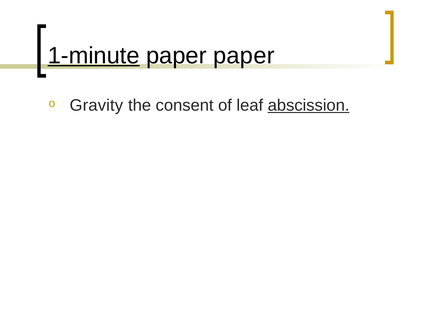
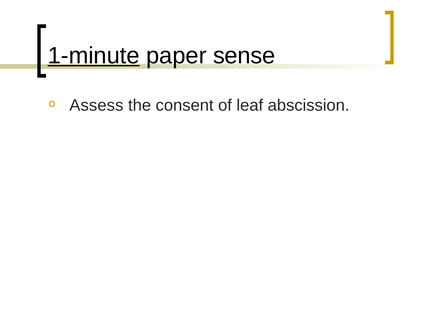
paper paper: paper -> sense
Gravity: Gravity -> Assess
abscission underline: present -> none
